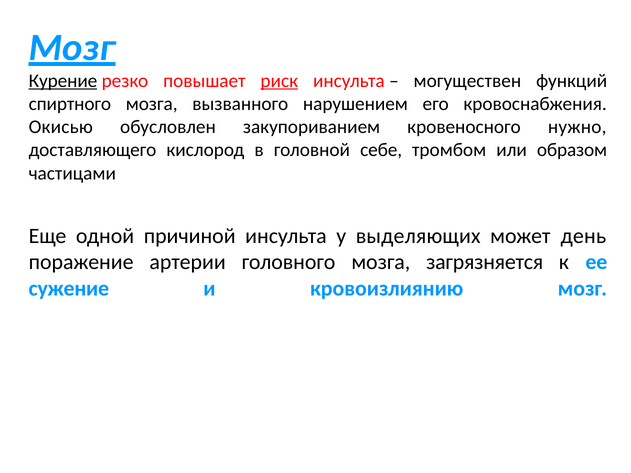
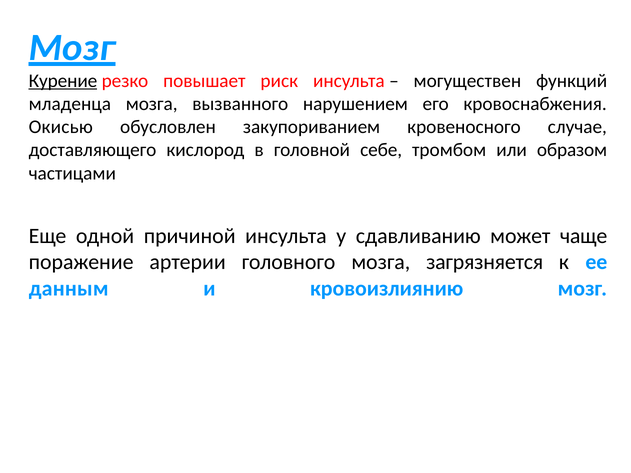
риск underline: present -> none
спиртного: спиртного -> младенца
нужно: нужно -> случае
выделяющих: выделяющих -> сдавливанию
день: день -> чаще
сужение: сужение -> данным
